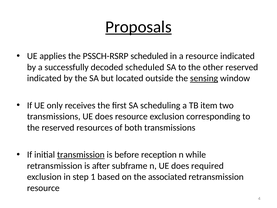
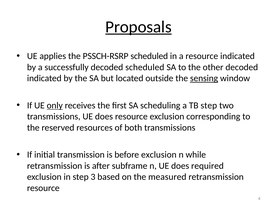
other reserved: reserved -> decoded
only underline: none -> present
TB item: item -> step
transmission underline: present -> none
before reception: reception -> exclusion
1: 1 -> 3
associated: associated -> measured
